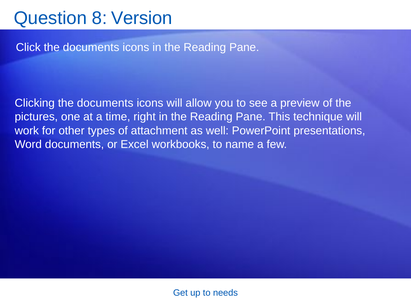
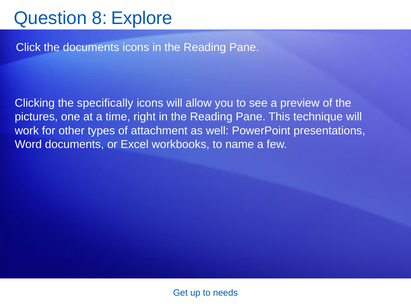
Version: Version -> Explore
Clicking the documents: documents -> specifically
